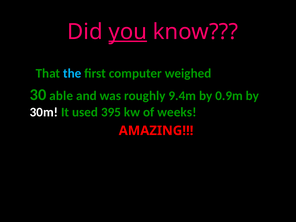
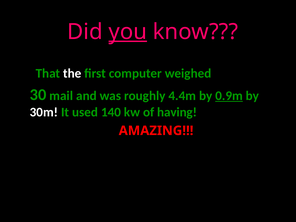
the colour: light blue -> white
able: able -> mail
9.4m: 9.4m -> 4.4m
0.9m underline: none -> present
395: 395 -> 140
weeks: weeks -> having
